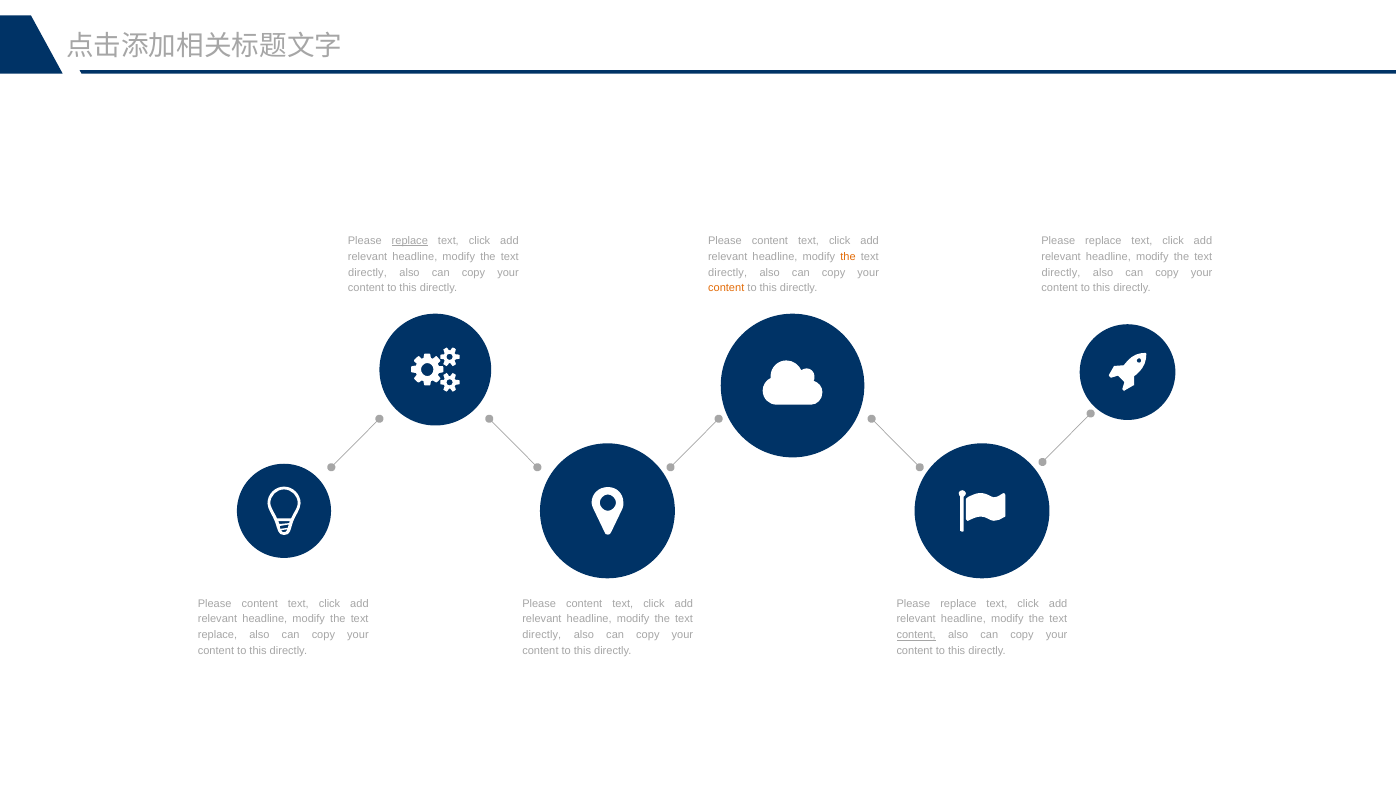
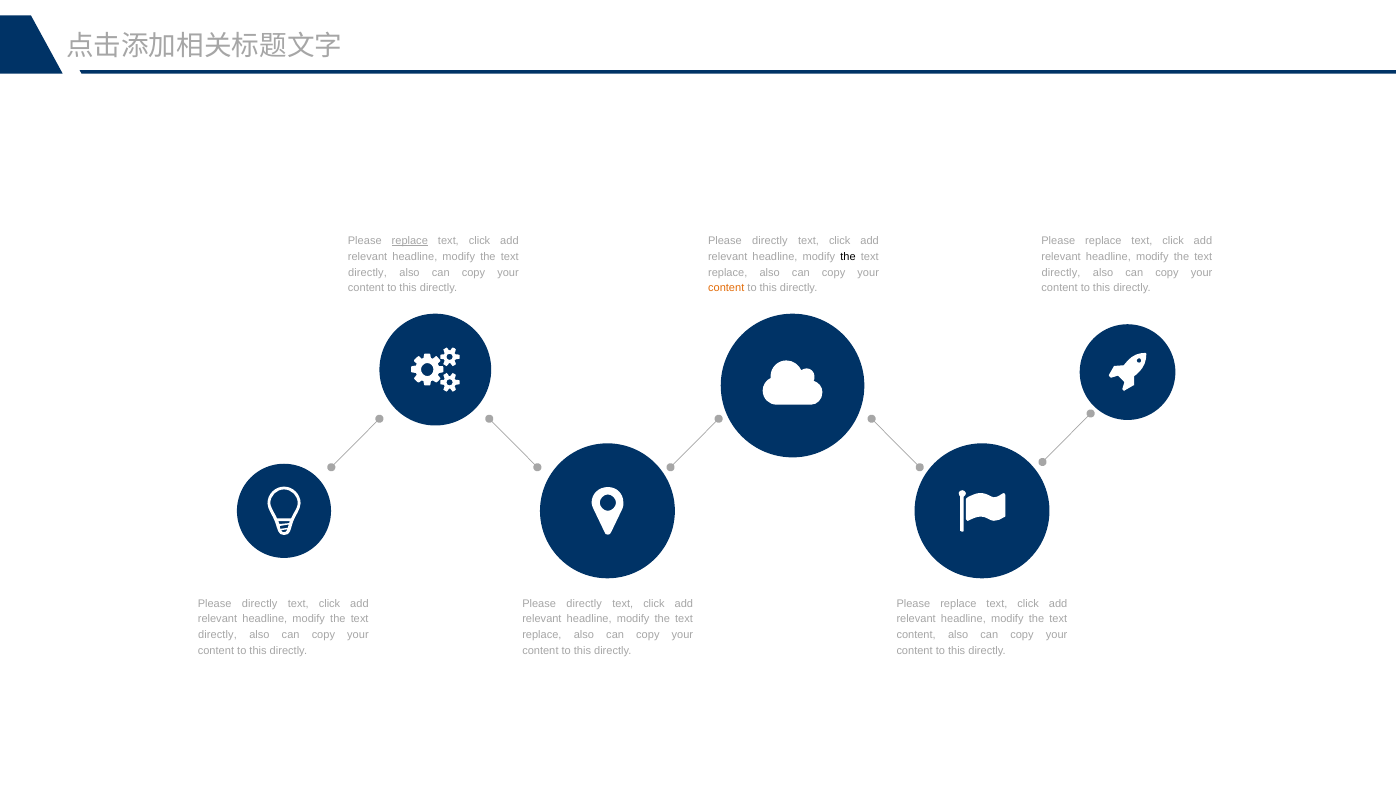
content at (770, 241): content -> directly
the at (848, 257) colour: orange -> black
directly at (728, 272): directly -> replace
content at (260, 604): content -> directly
content at (584, 604): content -> directly
replace at (217, 635): replace -> directly
directly at (542, 635): directly -> replace
content at (916, 635) underline: present -> none
